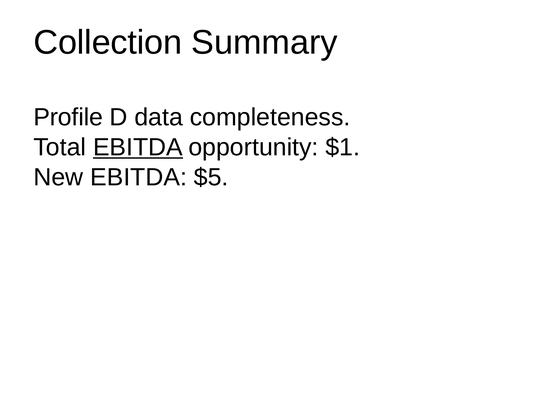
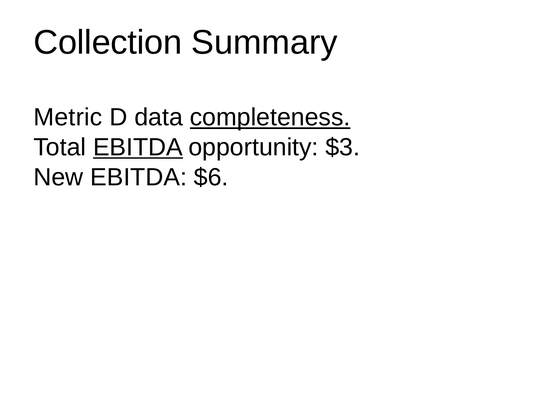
Profile: Profile -> Metric
completeness underline: none -> present
$1: $1 -> $3
$5: $5 -> $6
